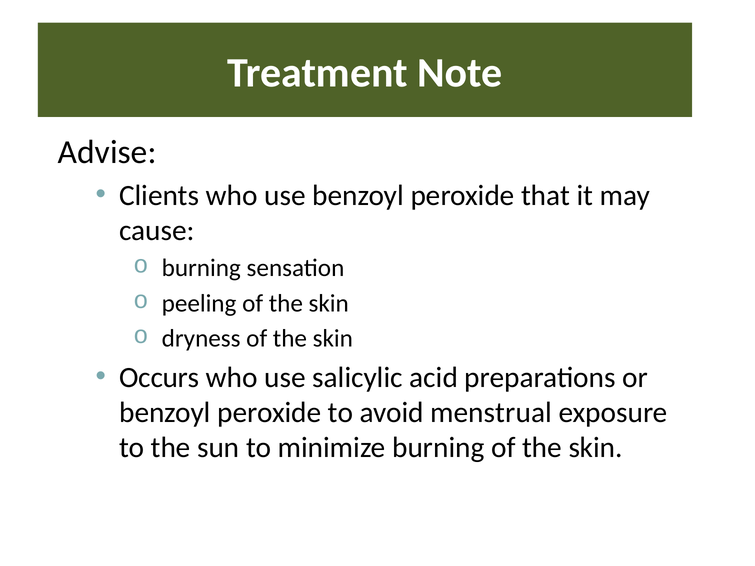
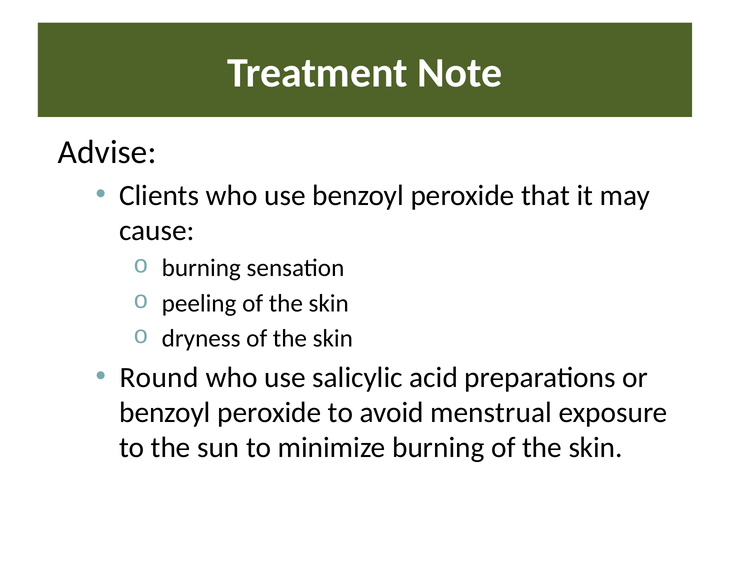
Occurs: Occurs -> Round
